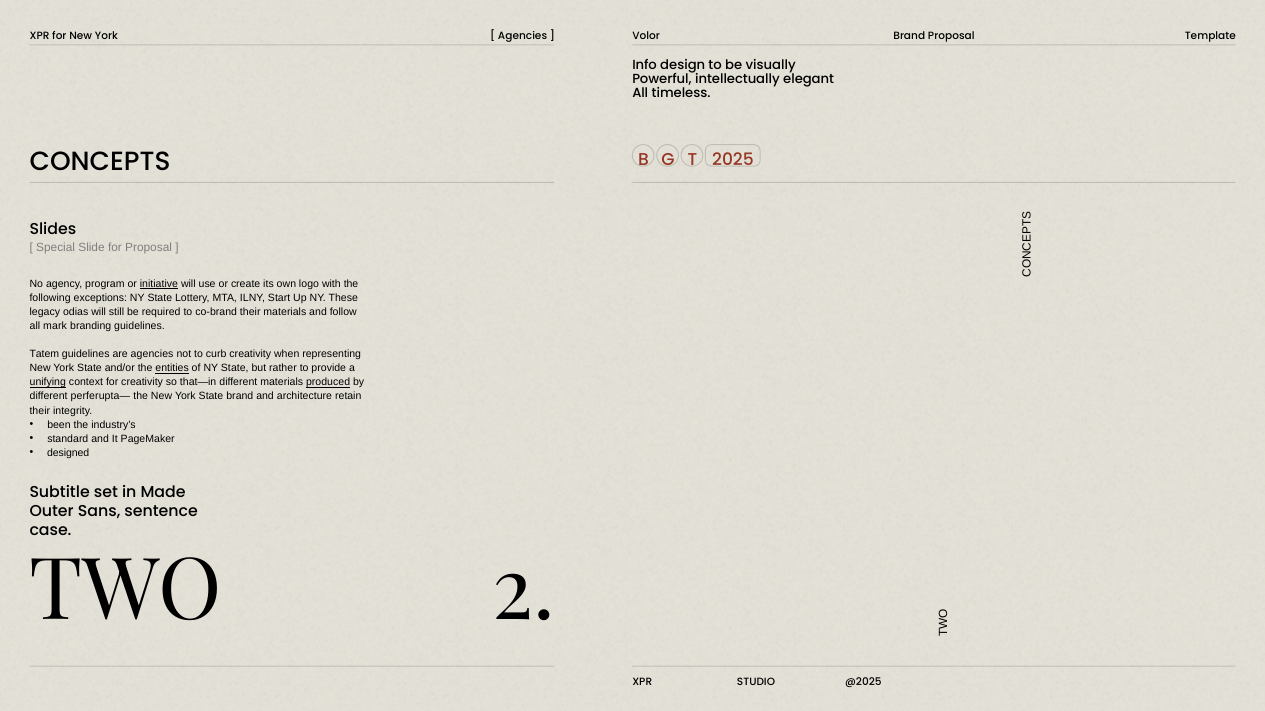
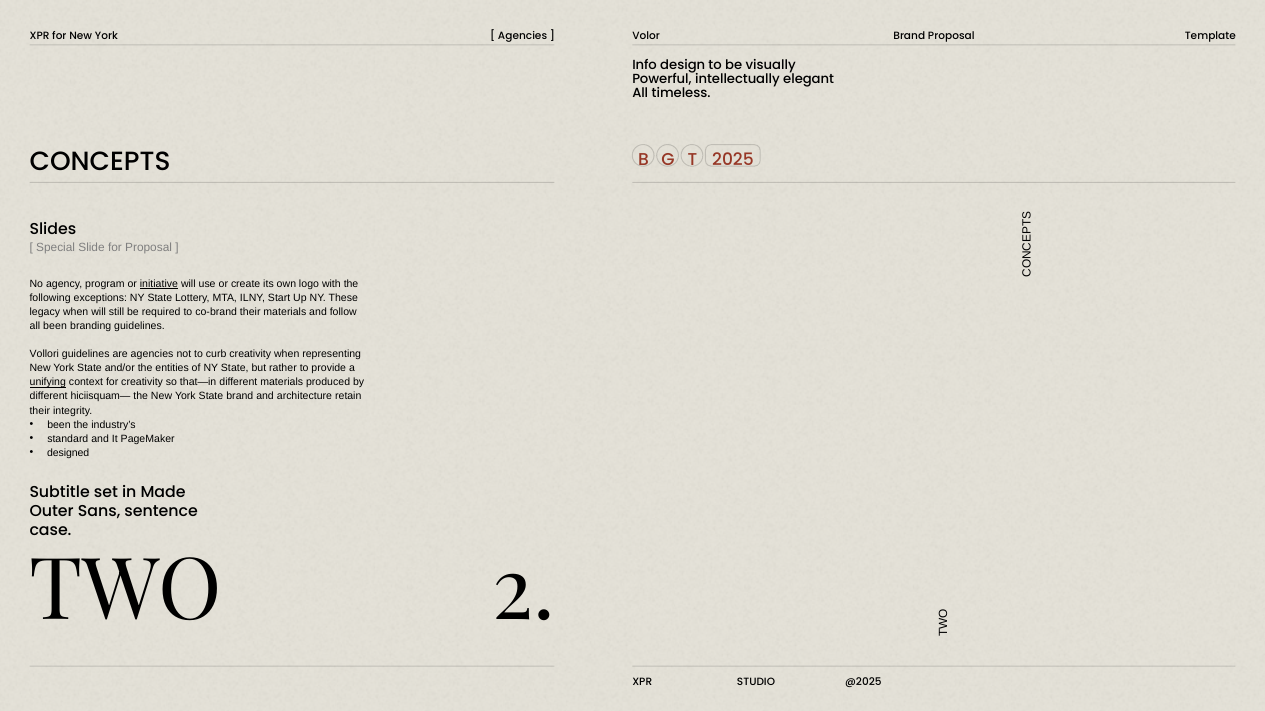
legacy odias: odias -> when
all mark: mark -> been
Tatem: Tatem -> Vollori
entities underline: present -> none
produced underline: present -> none
perferupta—: perferupta— -> hiciisquam—
